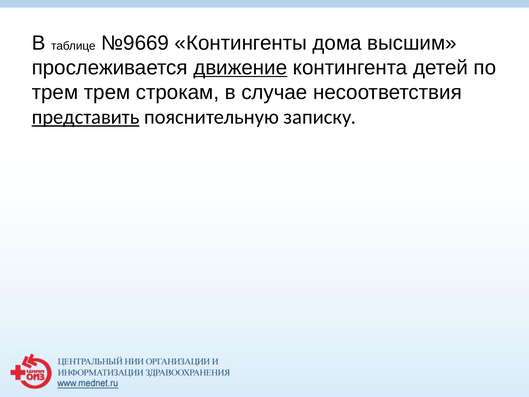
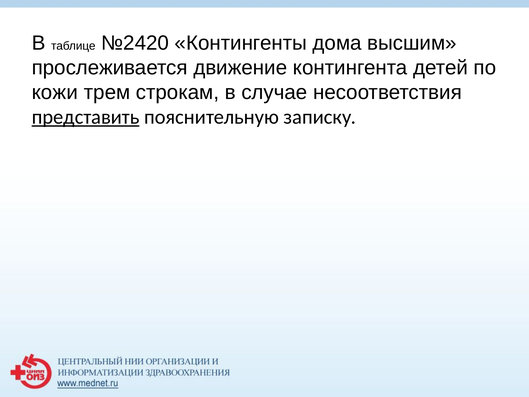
№9669: №9669 -> №2420
движение underline: present -> none
трем at (55, 92): трем -> кожи
